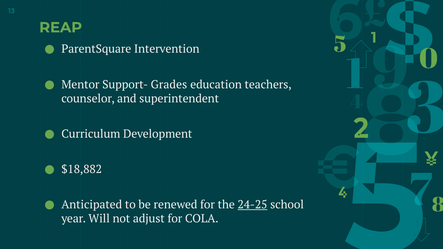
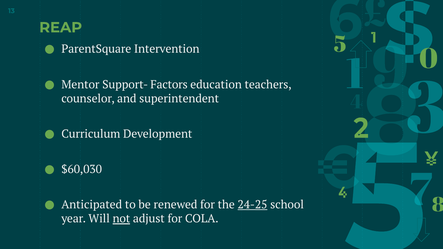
Grades: Grades -> Factors
$18,882: $18,882 -> $60,030
not underline: none -> present
